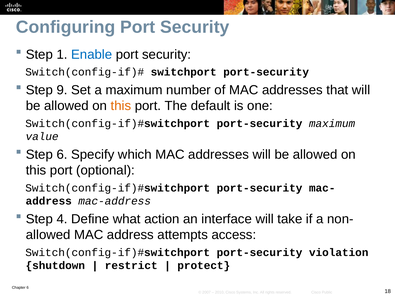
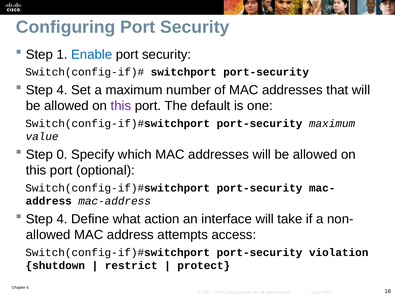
9 at (62, 90): 9 -> 4
this at (121, 106) colour: orange -> purple
Step 6: 6 -> 0
